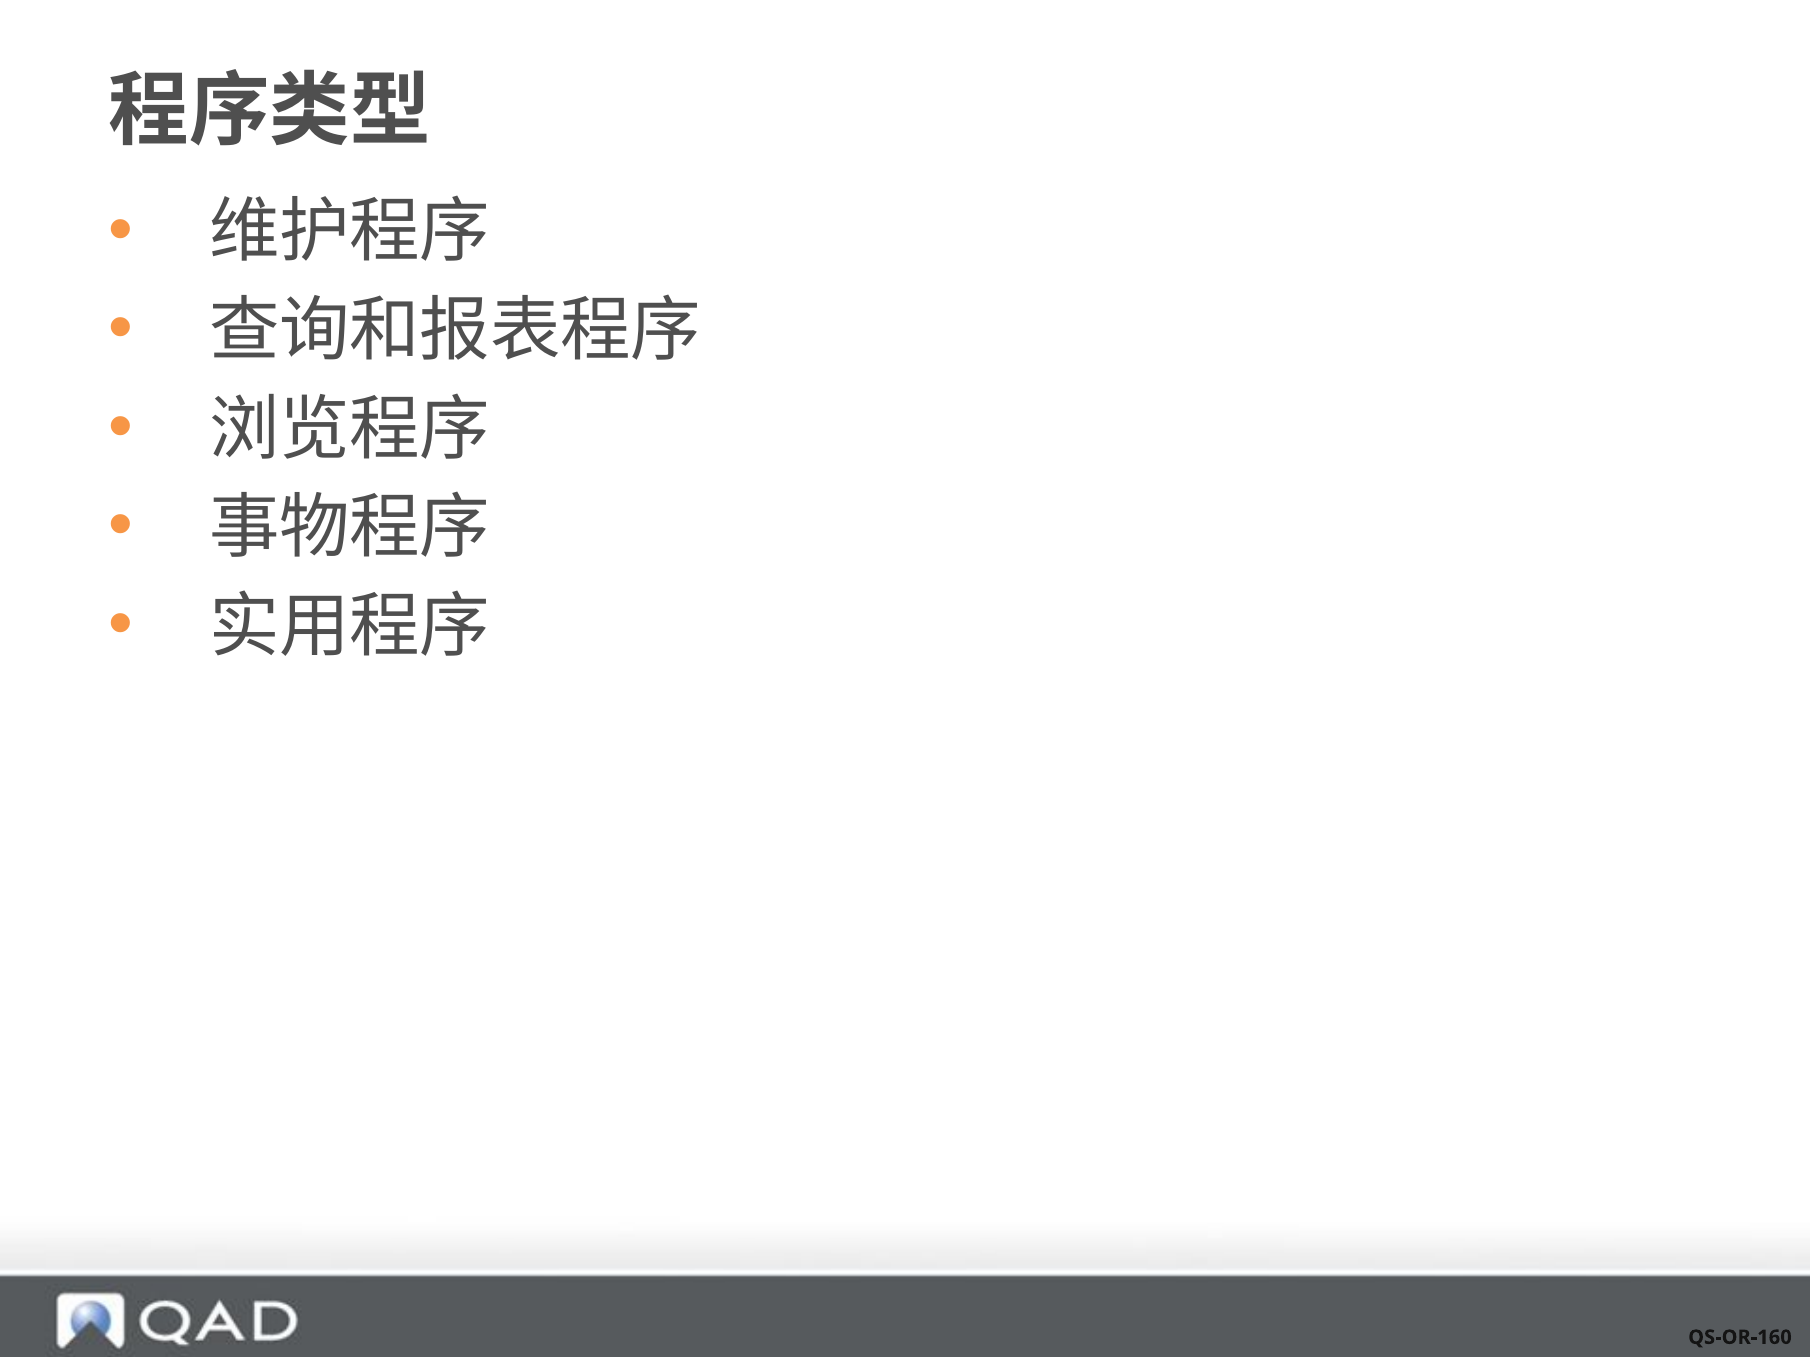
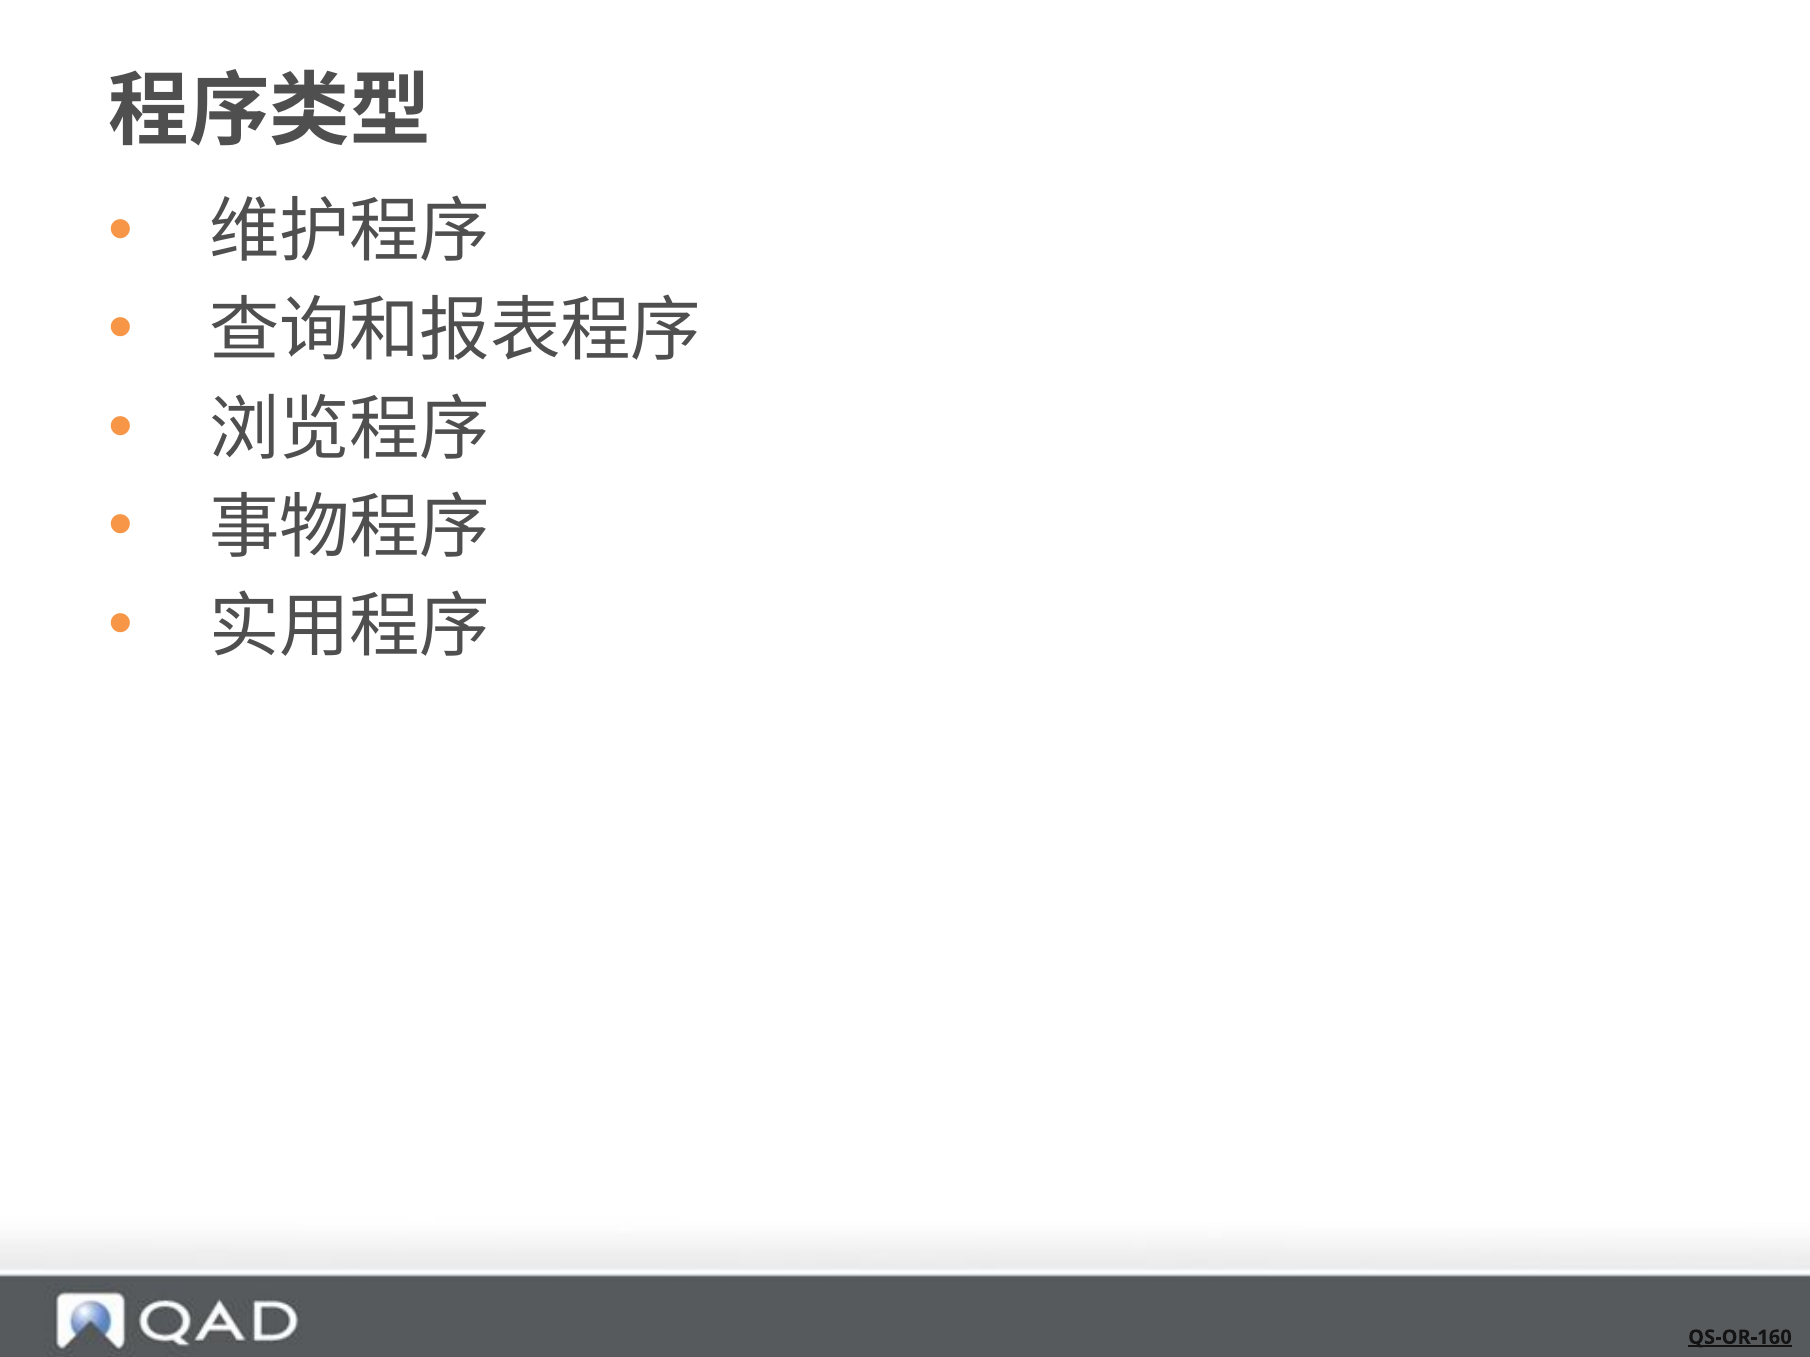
QS-OR-160 underline: none -> present
